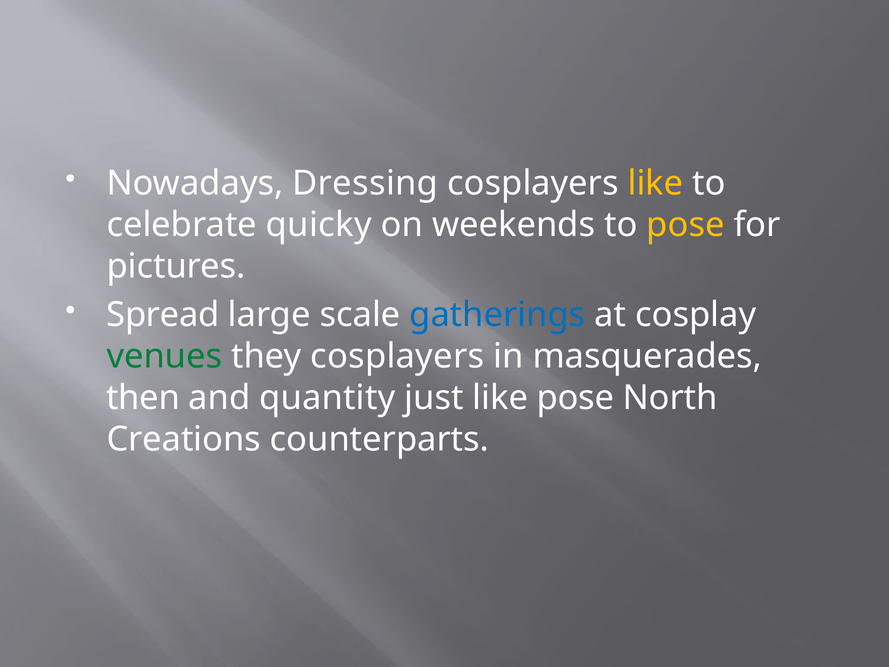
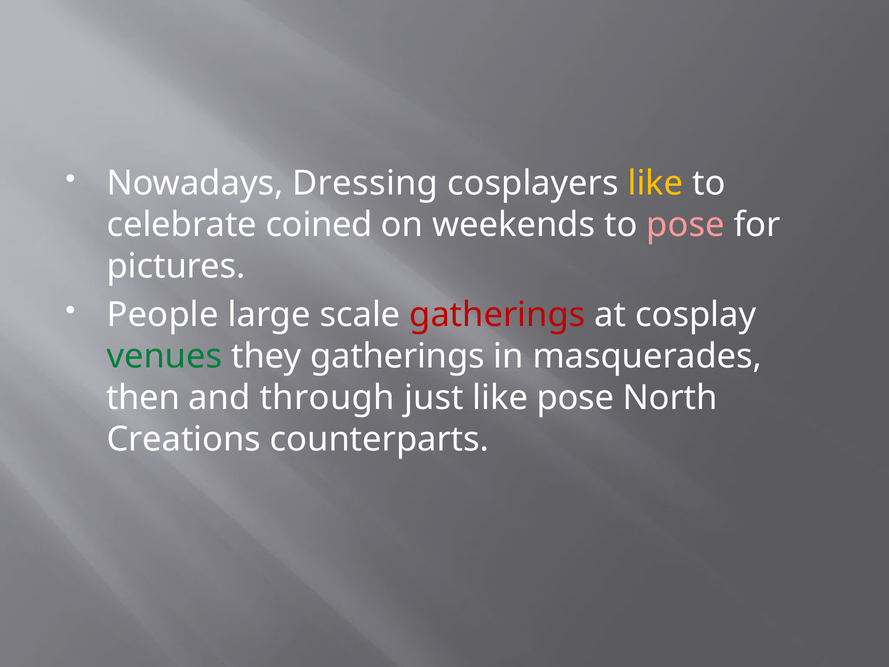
quicky: quicky -> coined
pose at (686, 225) colour: yellow -> pink
Spread: Spread -> People
gatherings at (497, 315) colour: blue -> red
they cosplayers: cosplayers -> gatherings
quantity: quantity -> through
